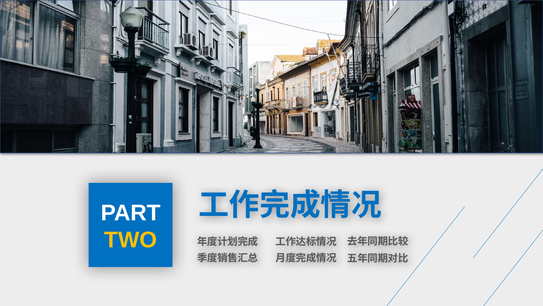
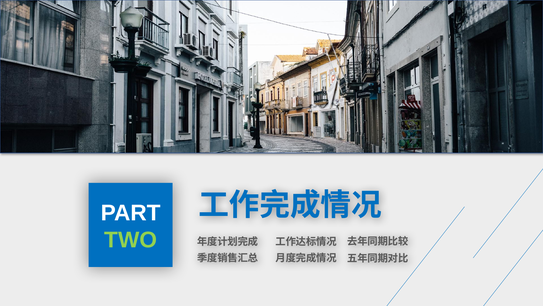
TWO colour: yellow -> light green
